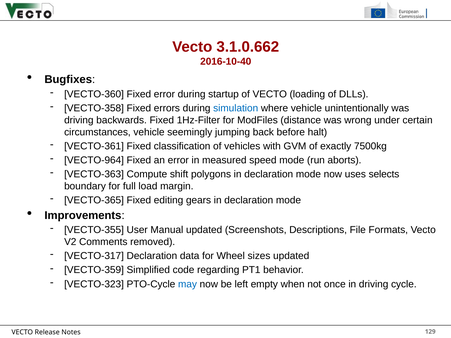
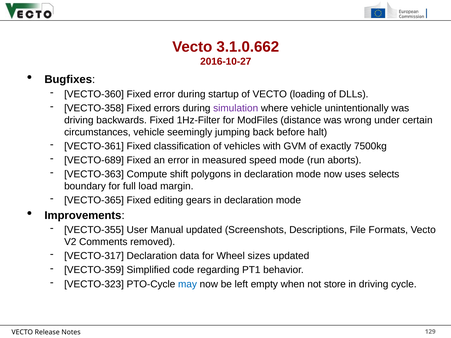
2016-10-40: 2016-10-40 -> 2016-10-27
simulation colour: blue -> purple
VECTO-964: VECTO-964 -> VECTO-689
once: once -> store
